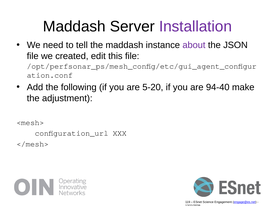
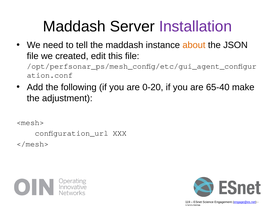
about colour: purple -> orange
5-20: 5-20 -> 0-20
94-40: 94-40 -> 65-40
